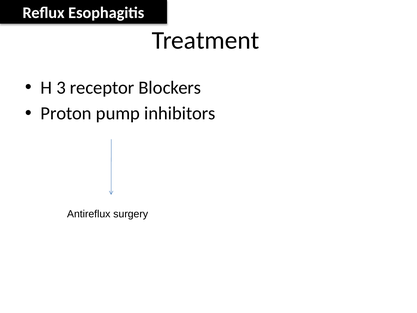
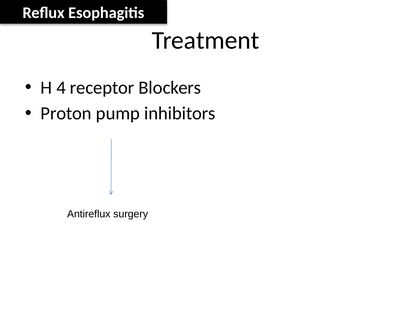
3: 3 -> 4
